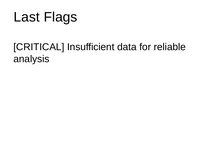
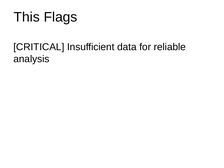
Last: Last -> This
